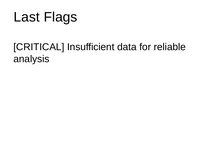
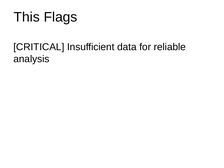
Last: Last -> This
